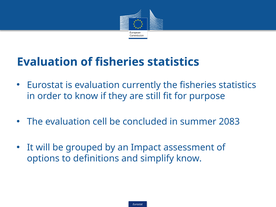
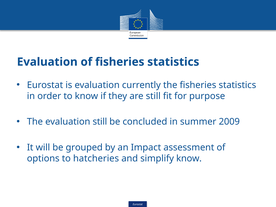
evaluation cell: cell -> still
2083: 2083 -> 2009
definitions: definitions -> hatcheries
